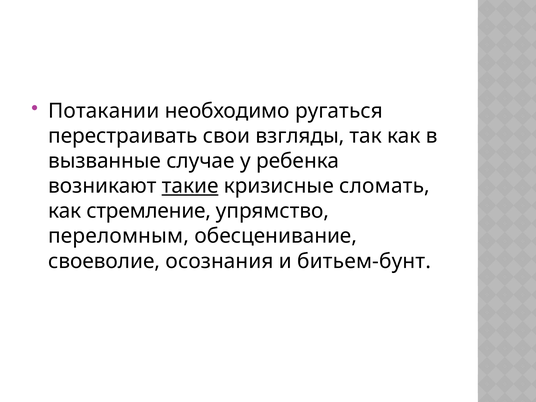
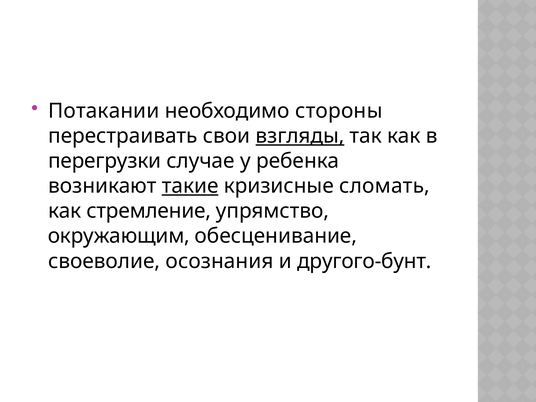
ругаться: ругаться -> стороны
взгляды underline: none -> present
вызванные: вызванные -> перегрузки
переломным: переломным -> окружающим
битьем-бунт: битьем-бунт -> другого-бунт
